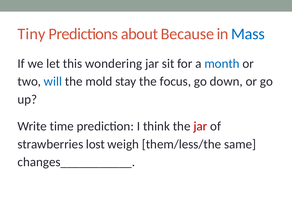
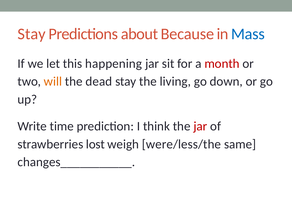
Tiny at (32, 34): Tiny -> Stay
wondering: wondering -> happening
month colour: blue -> red
will colour: blue -> orange
mold: mold -> dead
focus: focus -> living
them/less/the: them/less/the -> were/less/the
